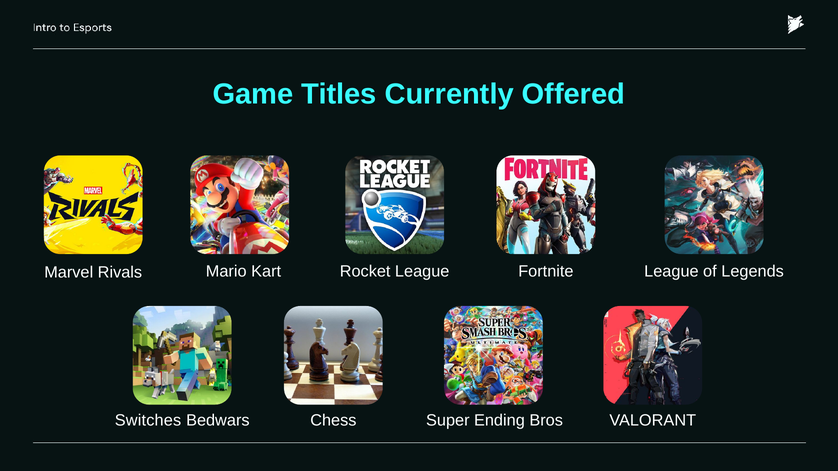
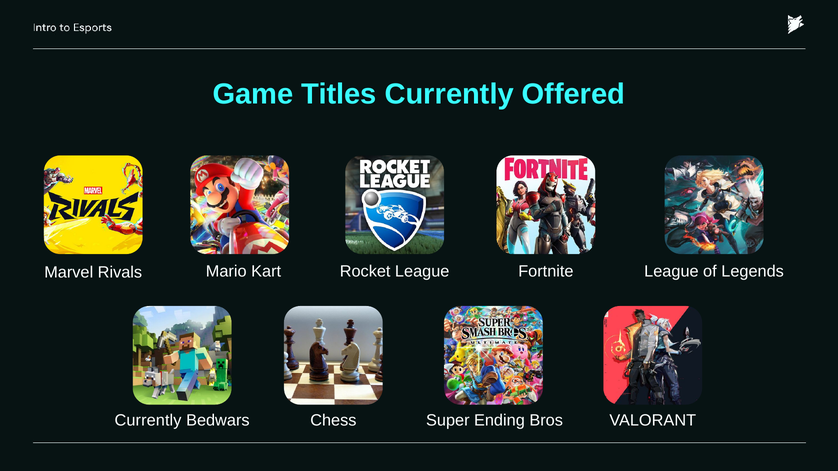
Switches at (148, 421): Switches -> Currently
